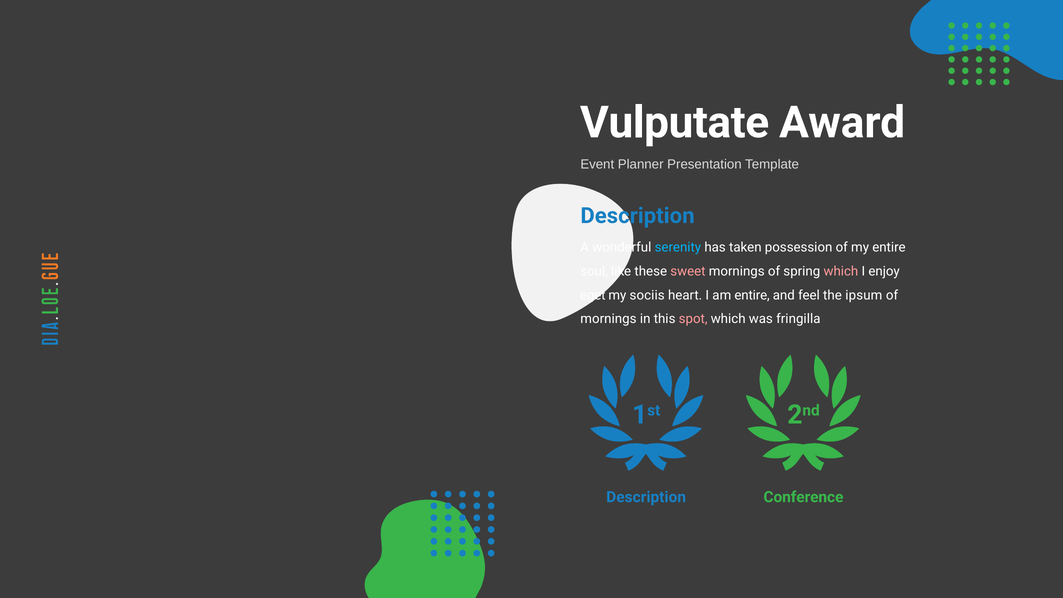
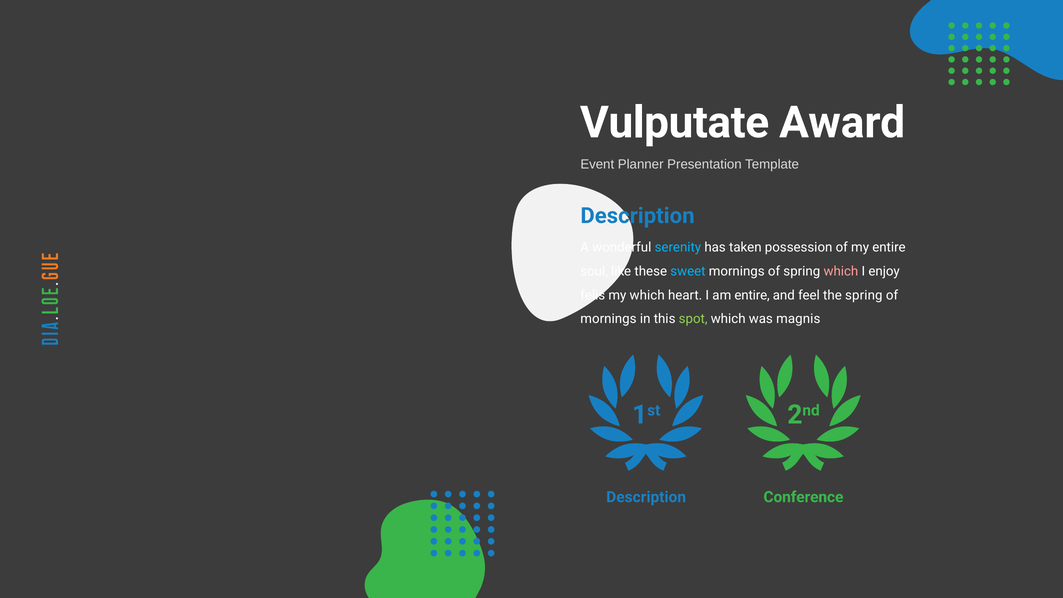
sweet colour: pink -> light blue
eget: eget -> felis
my sociis: sociis -> which
the ipsum: ipsum -> spring
spot colour: pink -> light green
fringilla: fringilla -> magnis
